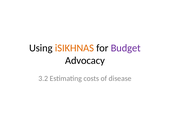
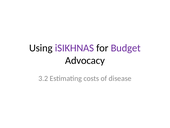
iSIKHNAS colour: orange -> purple
